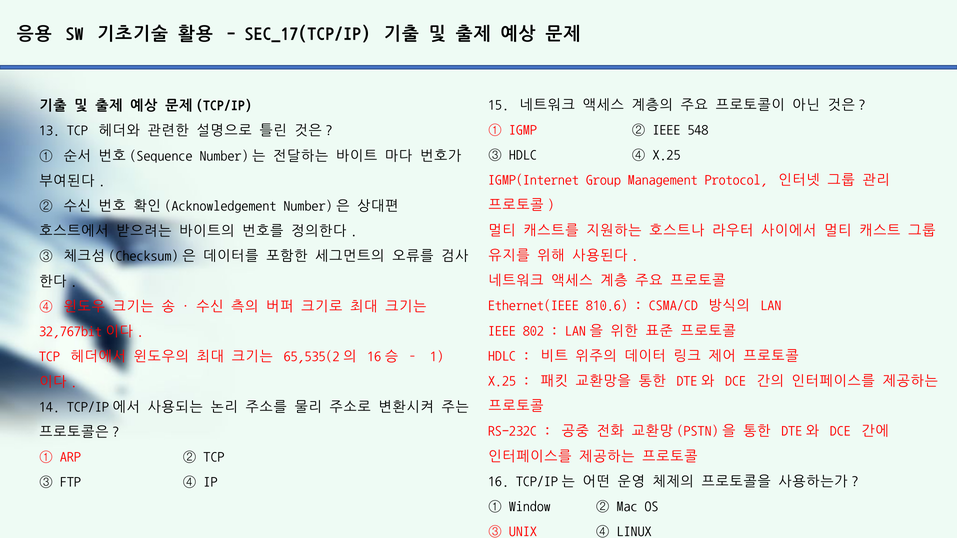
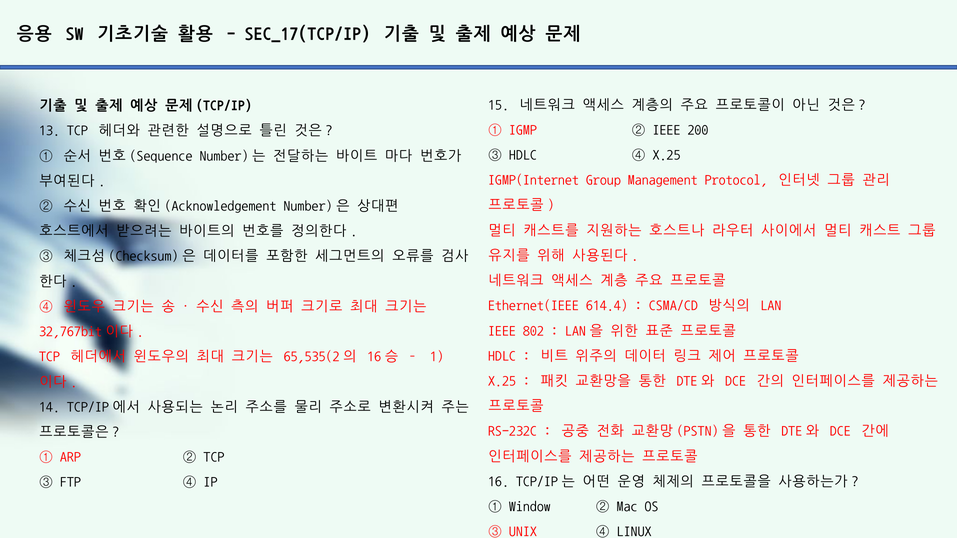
548: 548 -> 200
810.6: 810.6 -> 614.4
